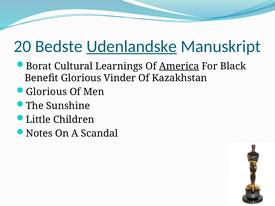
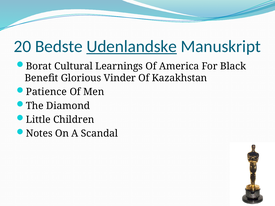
America underline: present -> none
Glorious at (46, 92): Glorious -> Patience
Sunshine: Sunshine -> Diamond
